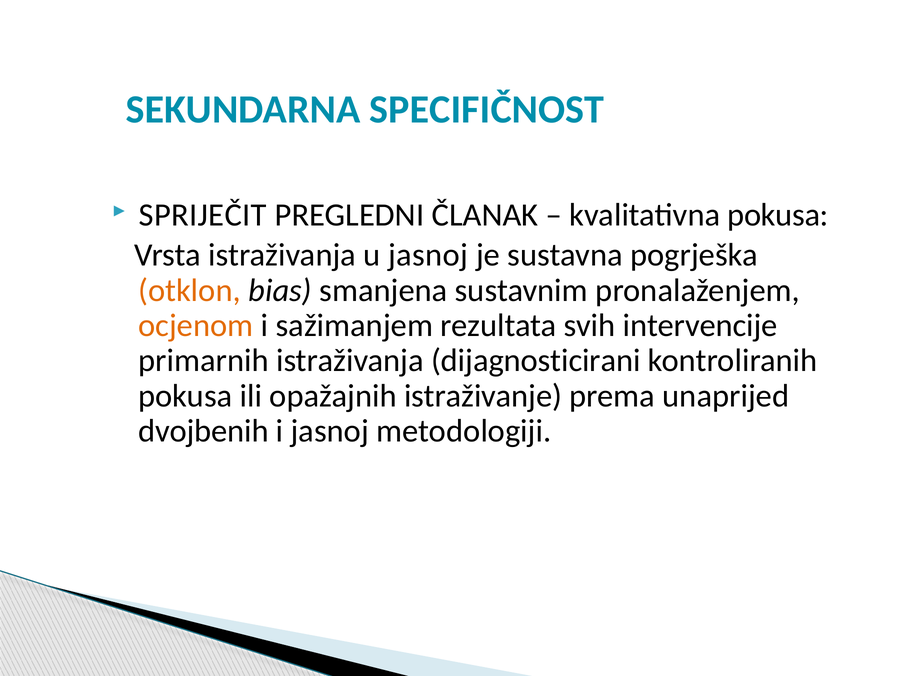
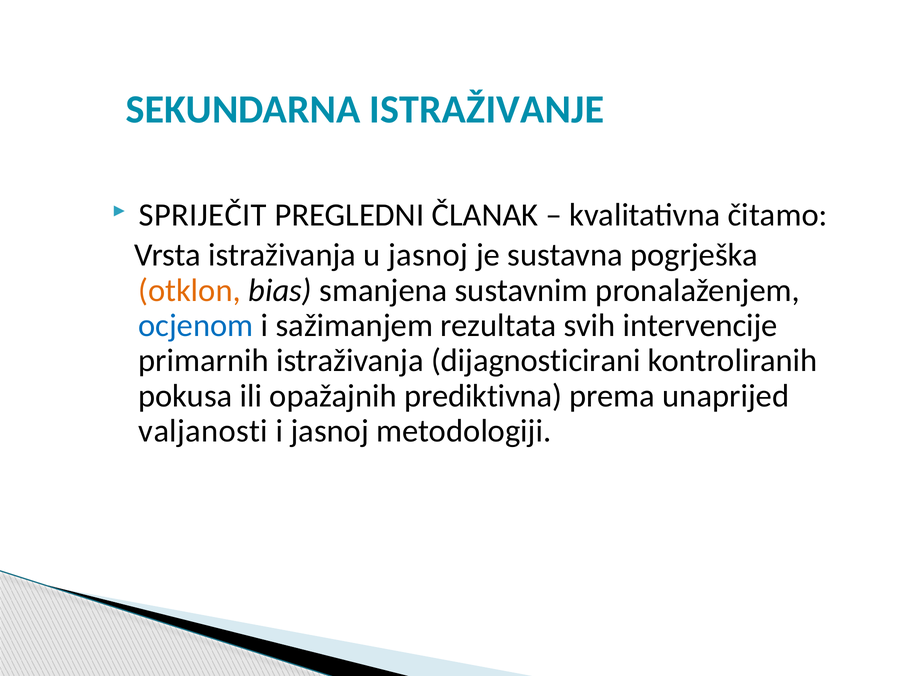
SPECIFIČNOST: SPECIFIČNOST -> ISTRAŽIVANJE
kvalitativna pokusa: pokusa -> čitamo
ocjenom colour: orange -> blue
istraživanje: istraživanje -> prediktivna
dvojbenih: dvojbenih -> valjanosti
